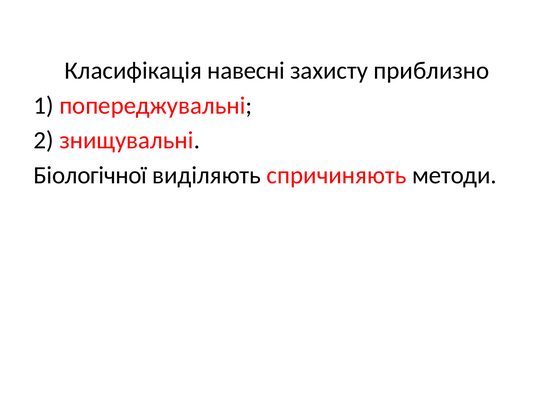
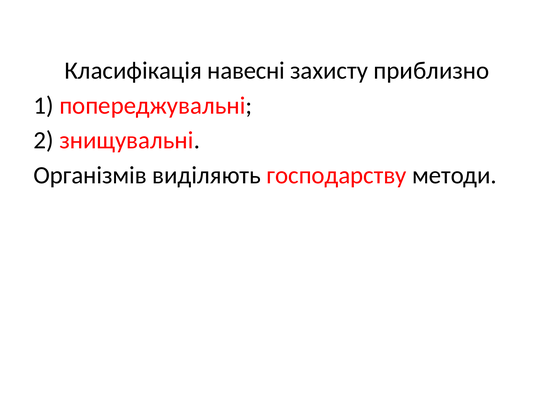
Біологічної: Біологічної -> Організмів
спричиняють: спричиняють -> господарству
